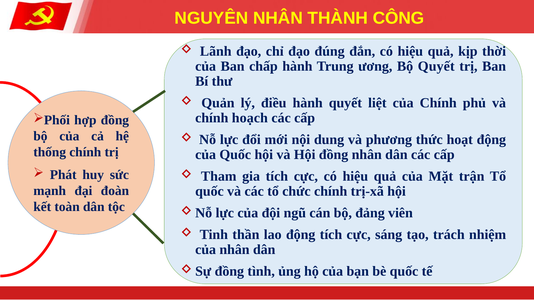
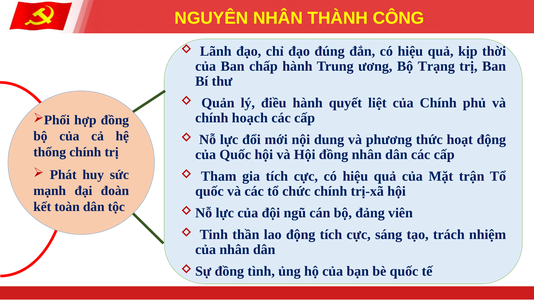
Bộ Quyết: Quyết -> Trạng
